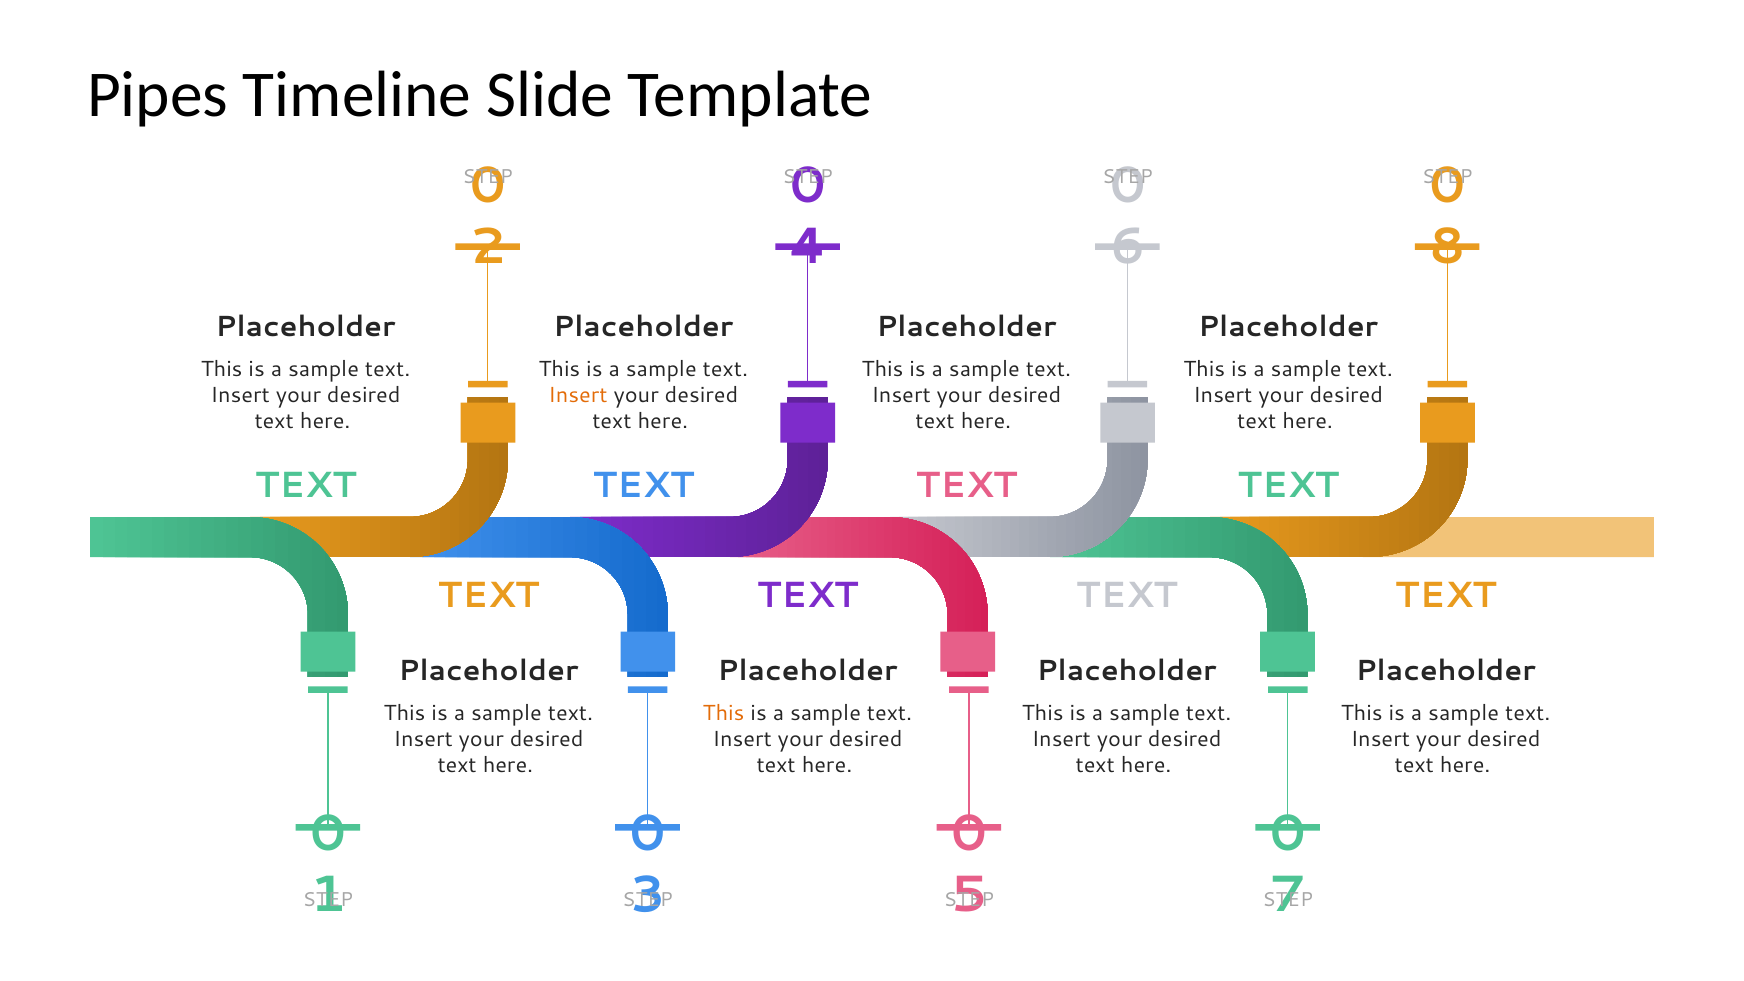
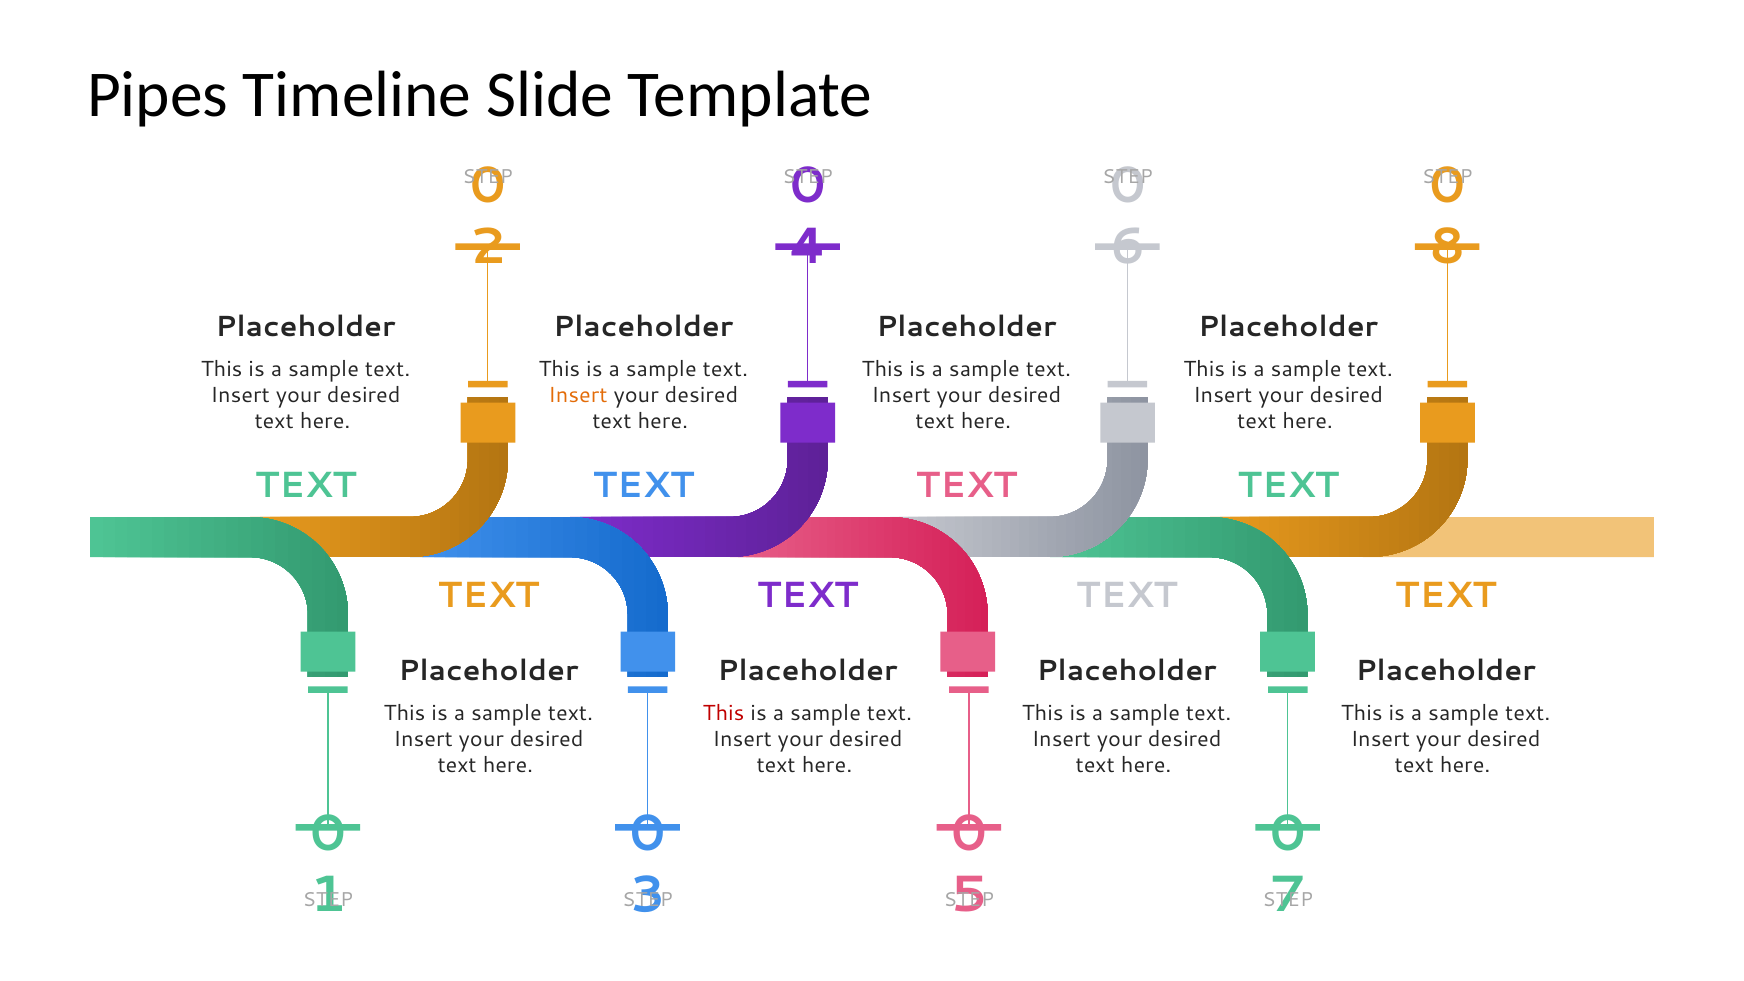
This at (724, 713) colour: orange -> red
